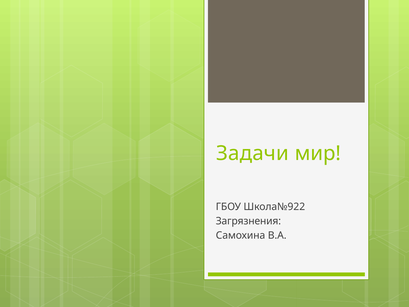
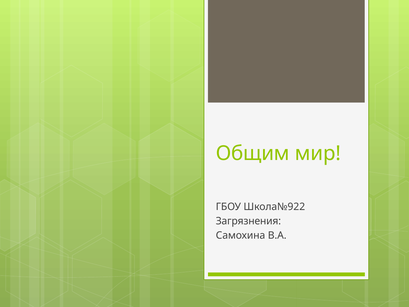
Задачи: Задачи -> Общим
